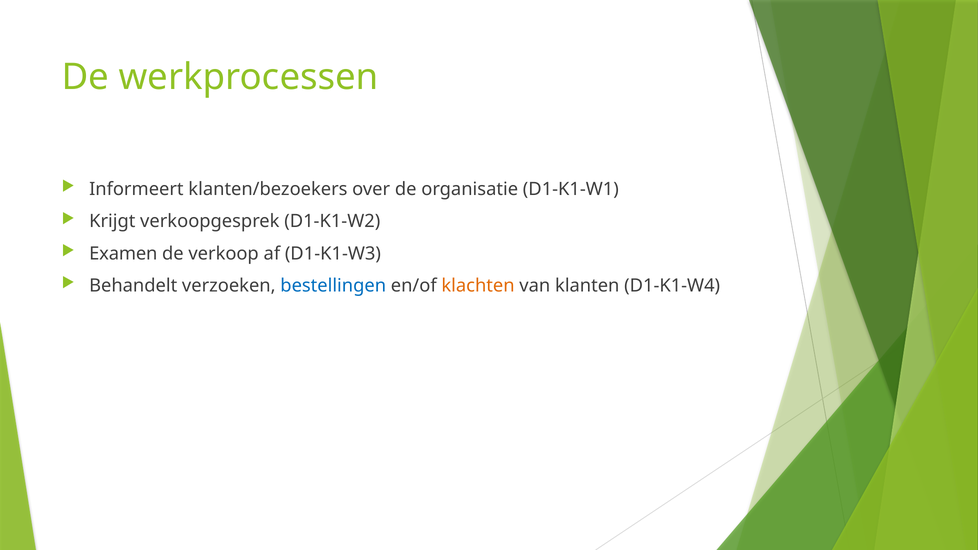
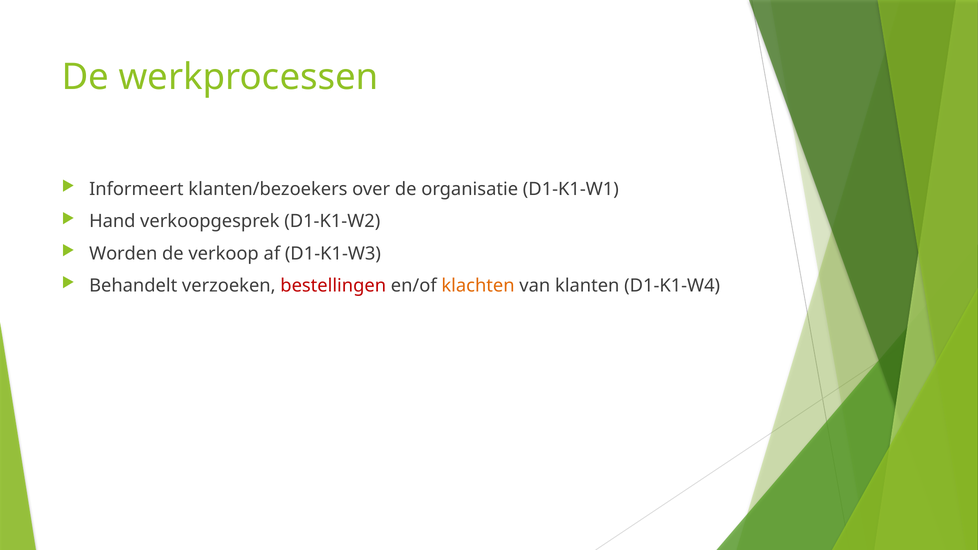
Krijgt: Krijgt -> Hand
Examen: Examen -> Worden
bestellingen colour: blue -> red
